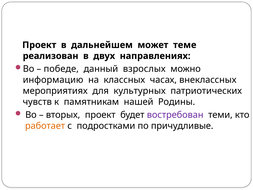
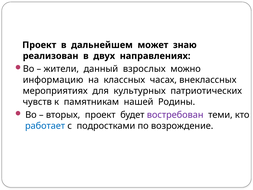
теме: теме -> знаю
победе: победе -> жители
работает colour: orange -> blue
причудливые: причудливые -> возрождение
